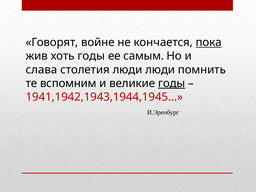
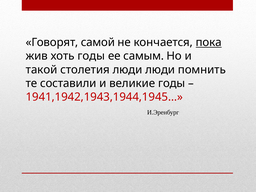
войне: войне -> самой
слава: слава -> такой
вспомним: вспомним -> составили
годы at (172, 83) underline: present -> none
